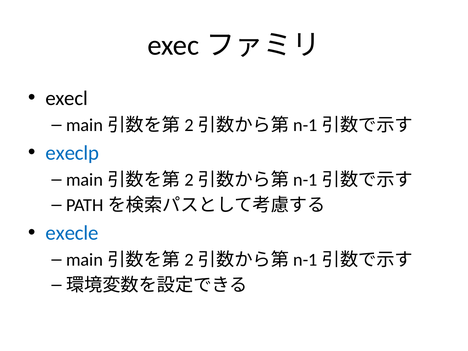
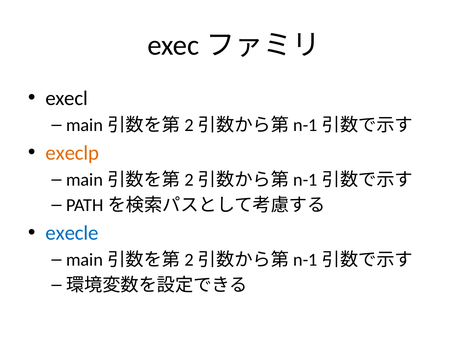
execlp colour: blue -> orange
